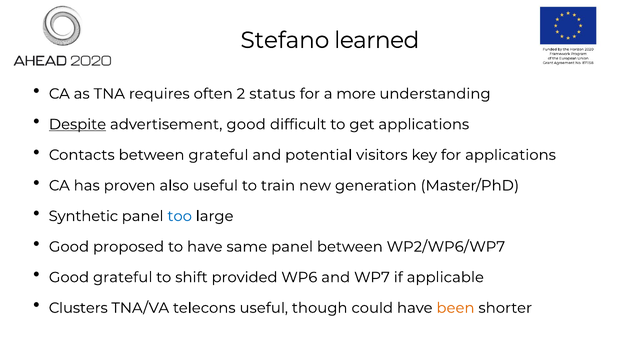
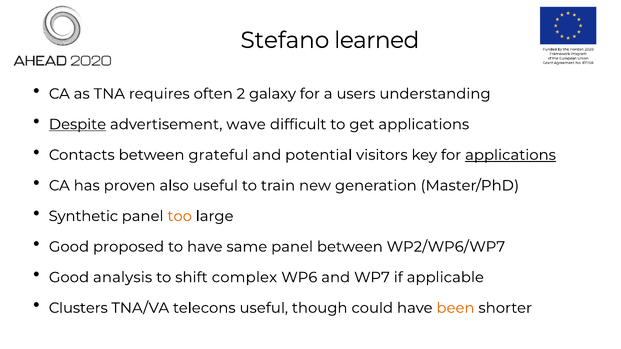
status: status -> galaxy
more: more -> users
advertisement good: good -> wave
applications at (511, 155) underline: none -> present
too colour: blue -> orange
Good grateful: grateful -> analysis
provided: provided -> complex
